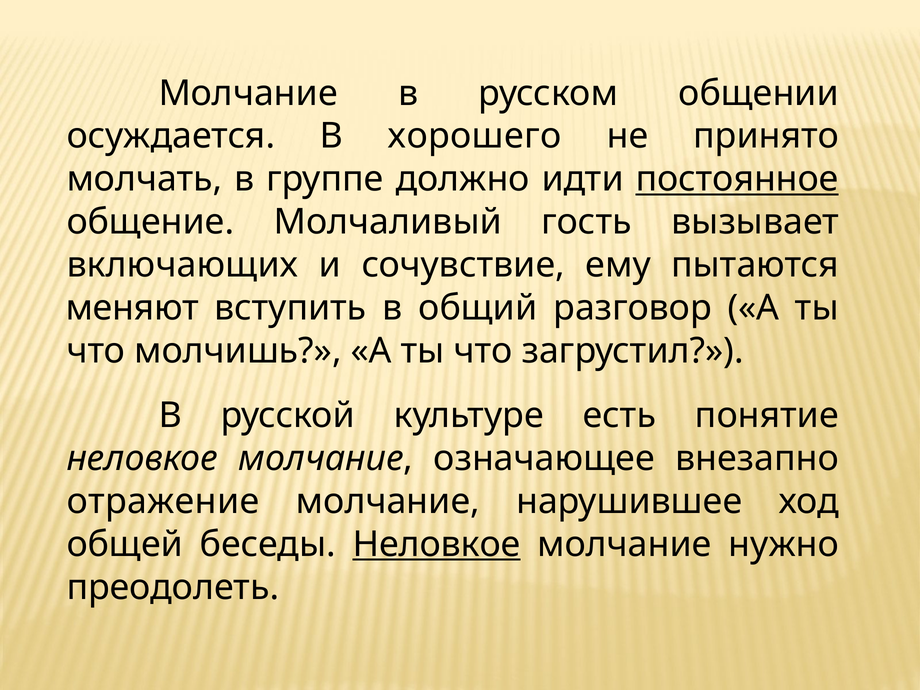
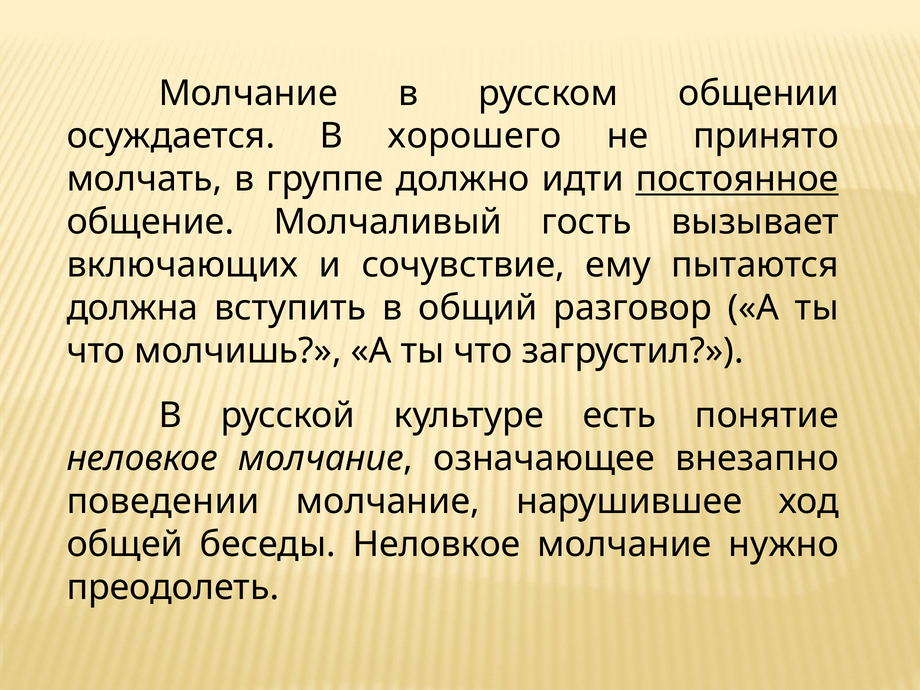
меняют: меняют -> должна
отражение: отражение -> поведении
Неловкое at (437, 544) underline: present -> none
